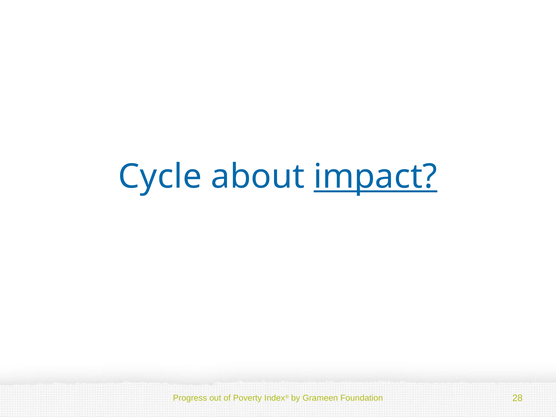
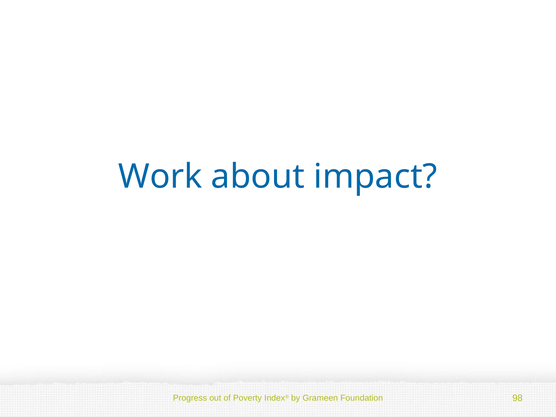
Cycle: Cycle -> Work
impact underline: present -> none
28: 28 -> 98
